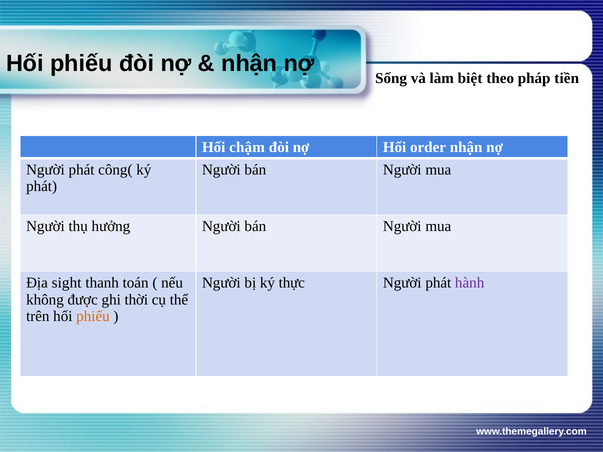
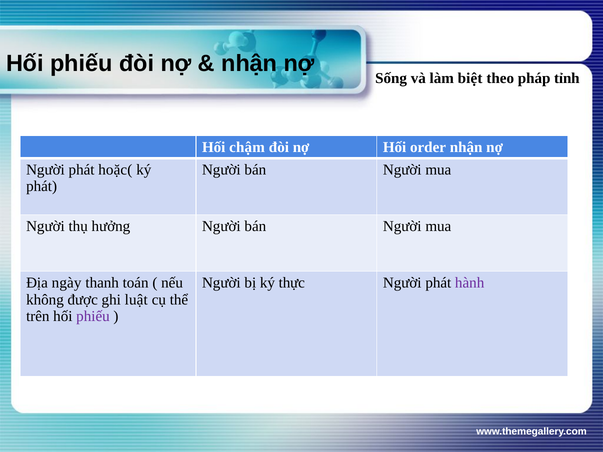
tiền: tiền -> tỉnh
công(: công( -> hoặc(
sight: sight -> ngày
thời: thời -> luật
phiếu at (93, 316) colour: orange -> purple
